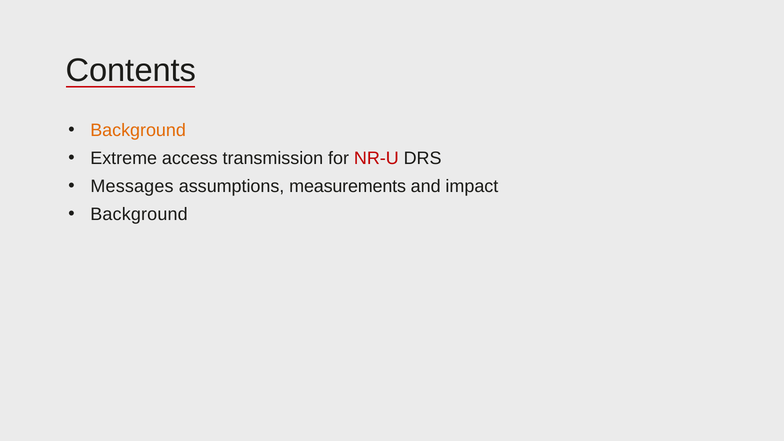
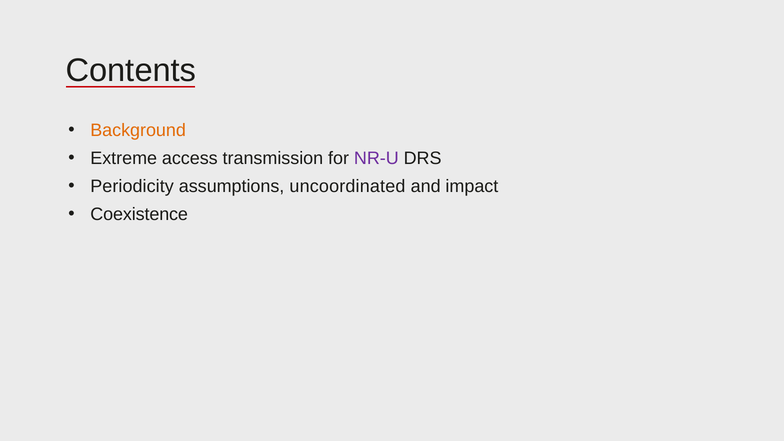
NR-U colour: red -> purple
Messages: Messages -> Periodicity
measurements: measurements -> uncoordinated
Background at (139, 214): Background -> Coexistence
